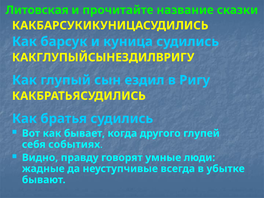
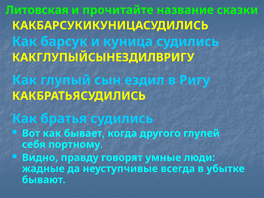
событиях: событиях -> портному
